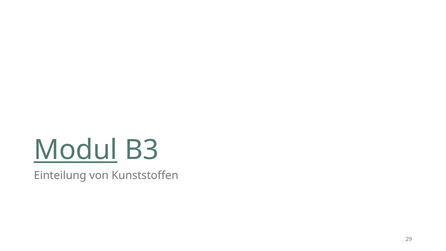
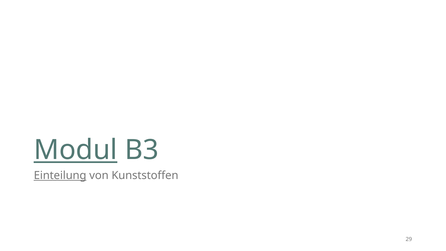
Einteilung underline: none -> present
